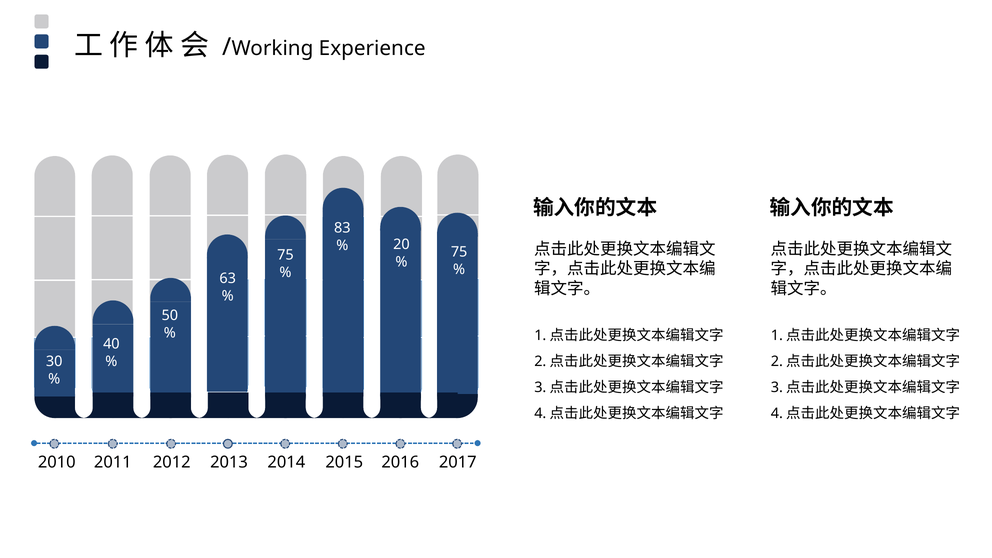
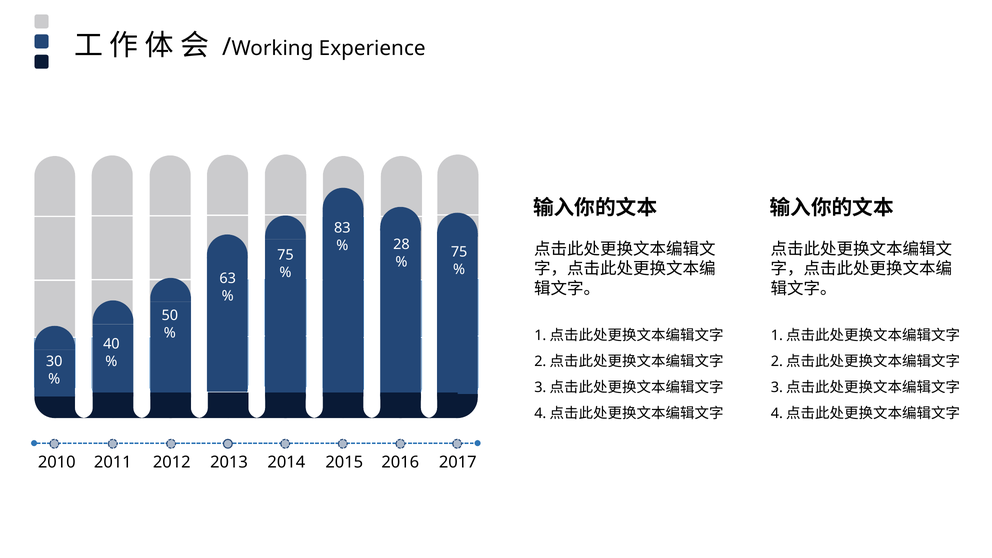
20: 20 -> 28
